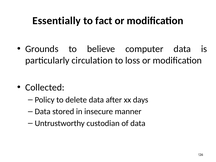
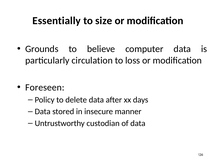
fact: fact -> size
Collected: Collected -> Foreseen
